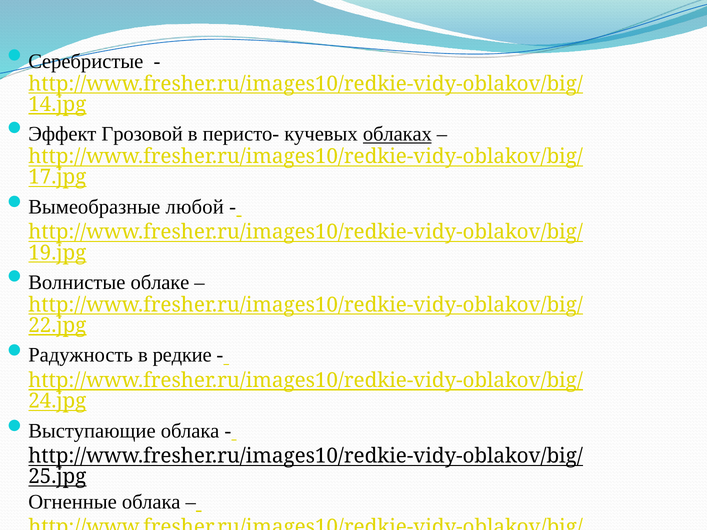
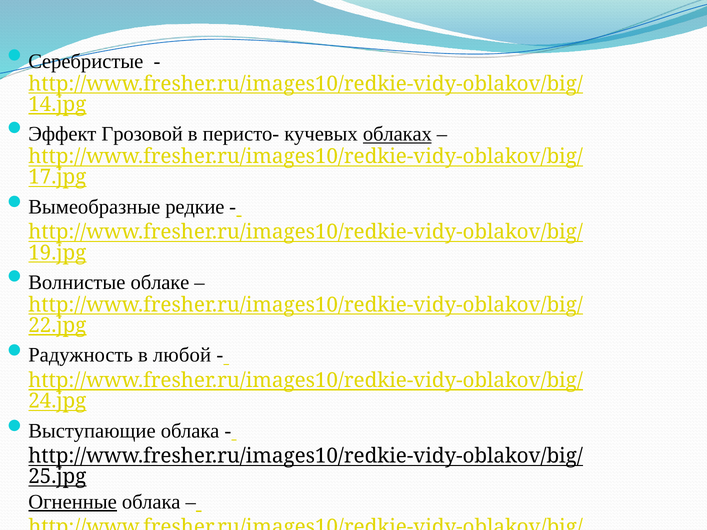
любой: любой -> редкие
редкие: редкие -> любой
Огненные underline: none -> present
